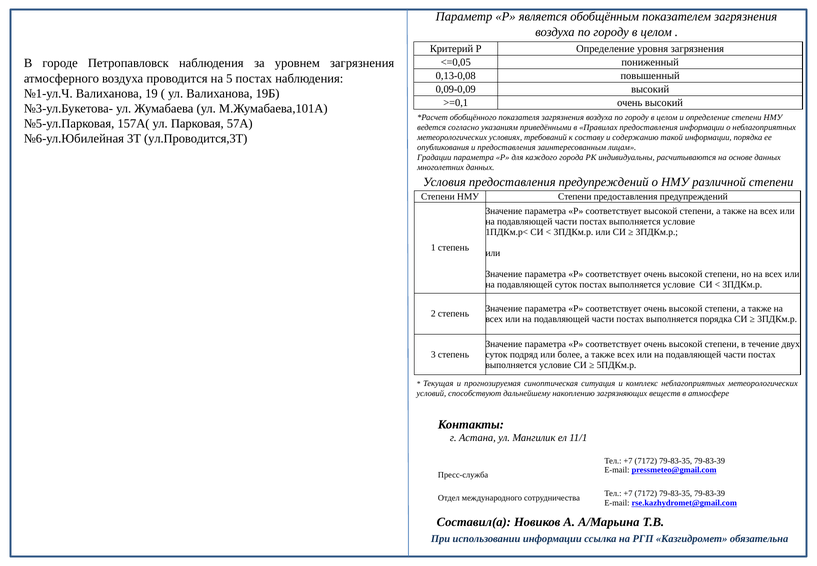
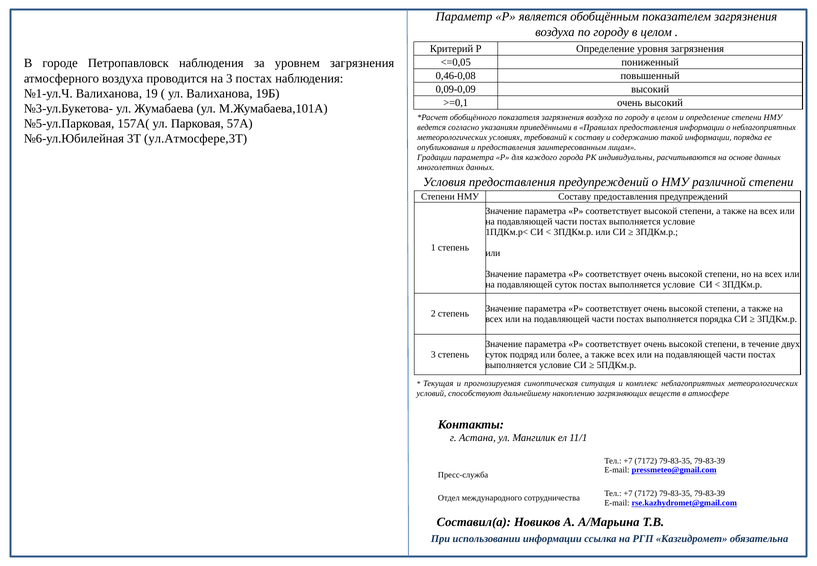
0,13-0,08: 0,13-0,08 -> 0,46-0,08
на 5: 5 -> 3
ул.Проводится,3Т: ул.Проводится,3Т -> ул.Атмосфере,3Т
НМУ Степени: Степени -> Составу
